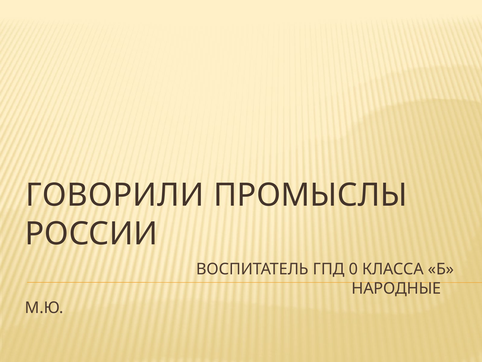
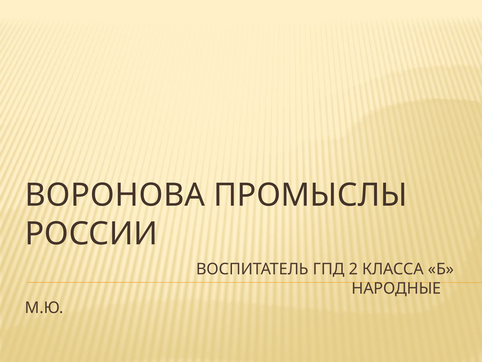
ГОВОРИЛИ: ГОВОРИЛИ -> ВОРОНОВА
0: 0 -> 2
